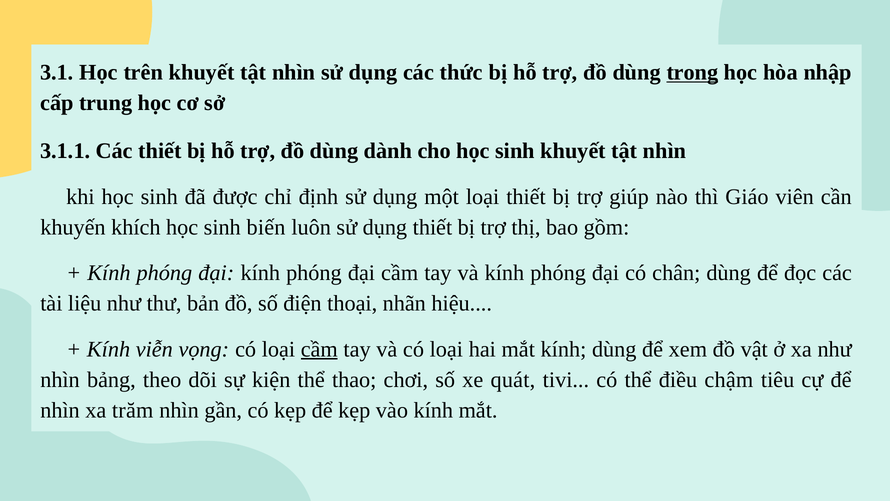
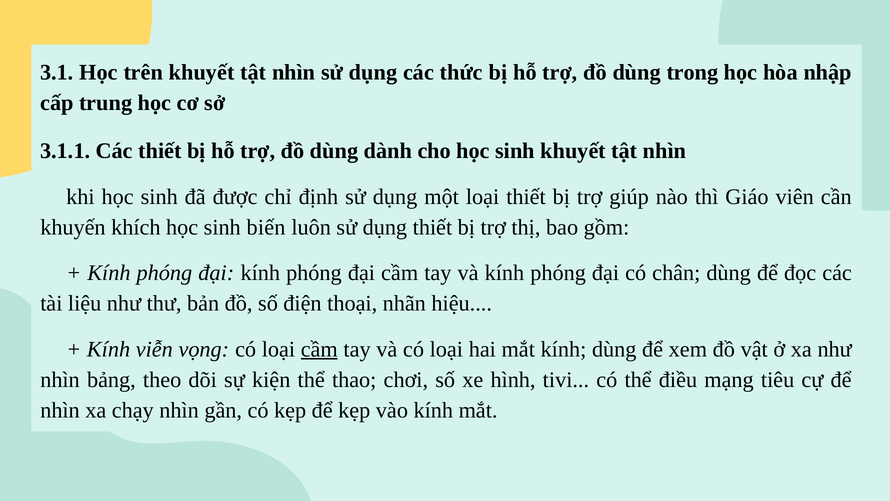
trong underline: present -> none
quát: quát -> hình
chậm: chậm -> mạng
trăm: trăm -> chạy
